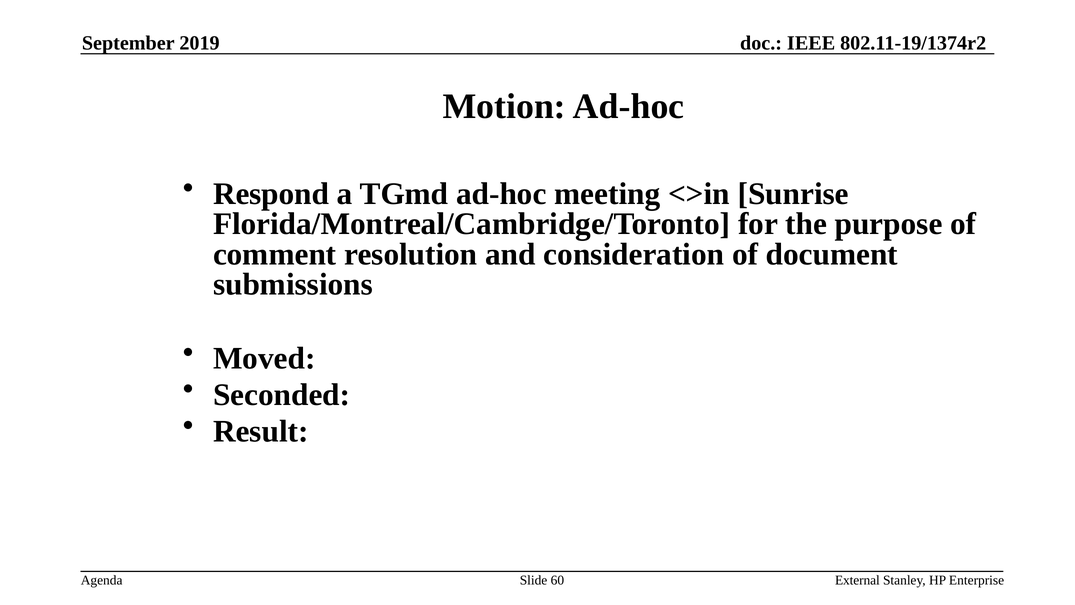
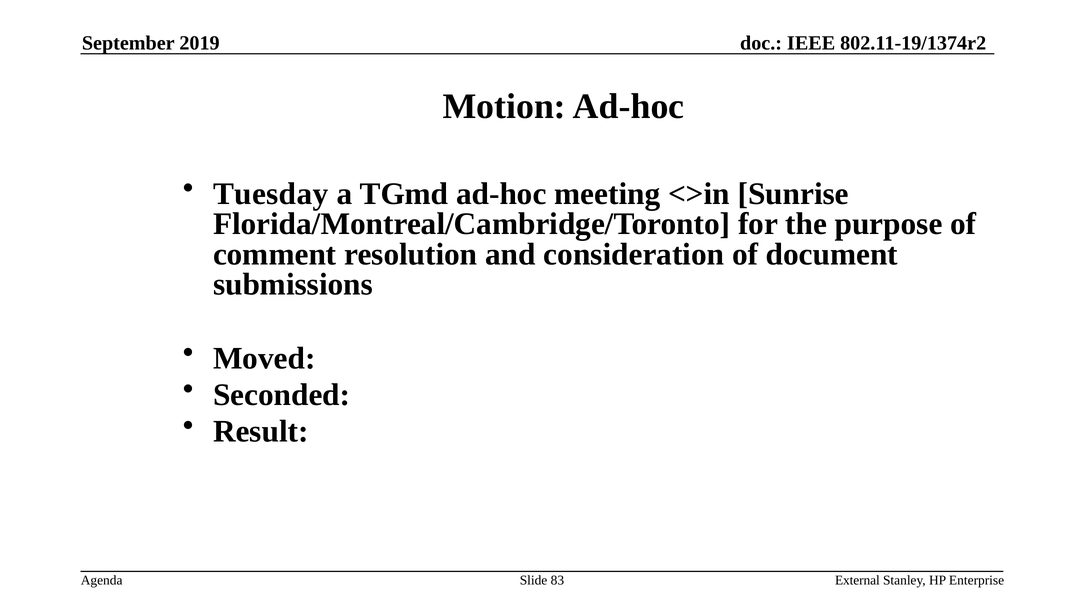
Respond: Respond -> Tuesday
60: 60 -> 83
